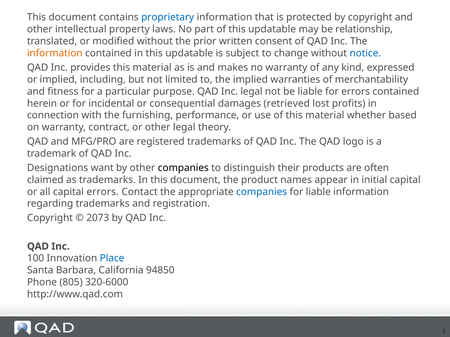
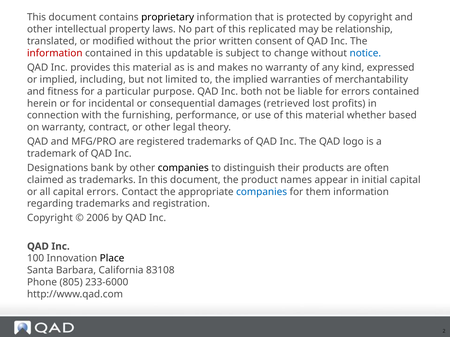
proprietary colour: blue -> black
of this updatable: updatable -> replicated
information at (55, 53) colour: orange -> red
Inc legal: legal -> both
want: want -> bank
for liable: liable -> them
2073: 2073 -> 2006
Place colour: blue -> black
94850: 94850 -> 83108
320-6000: 320-6000 -> 233-6000
